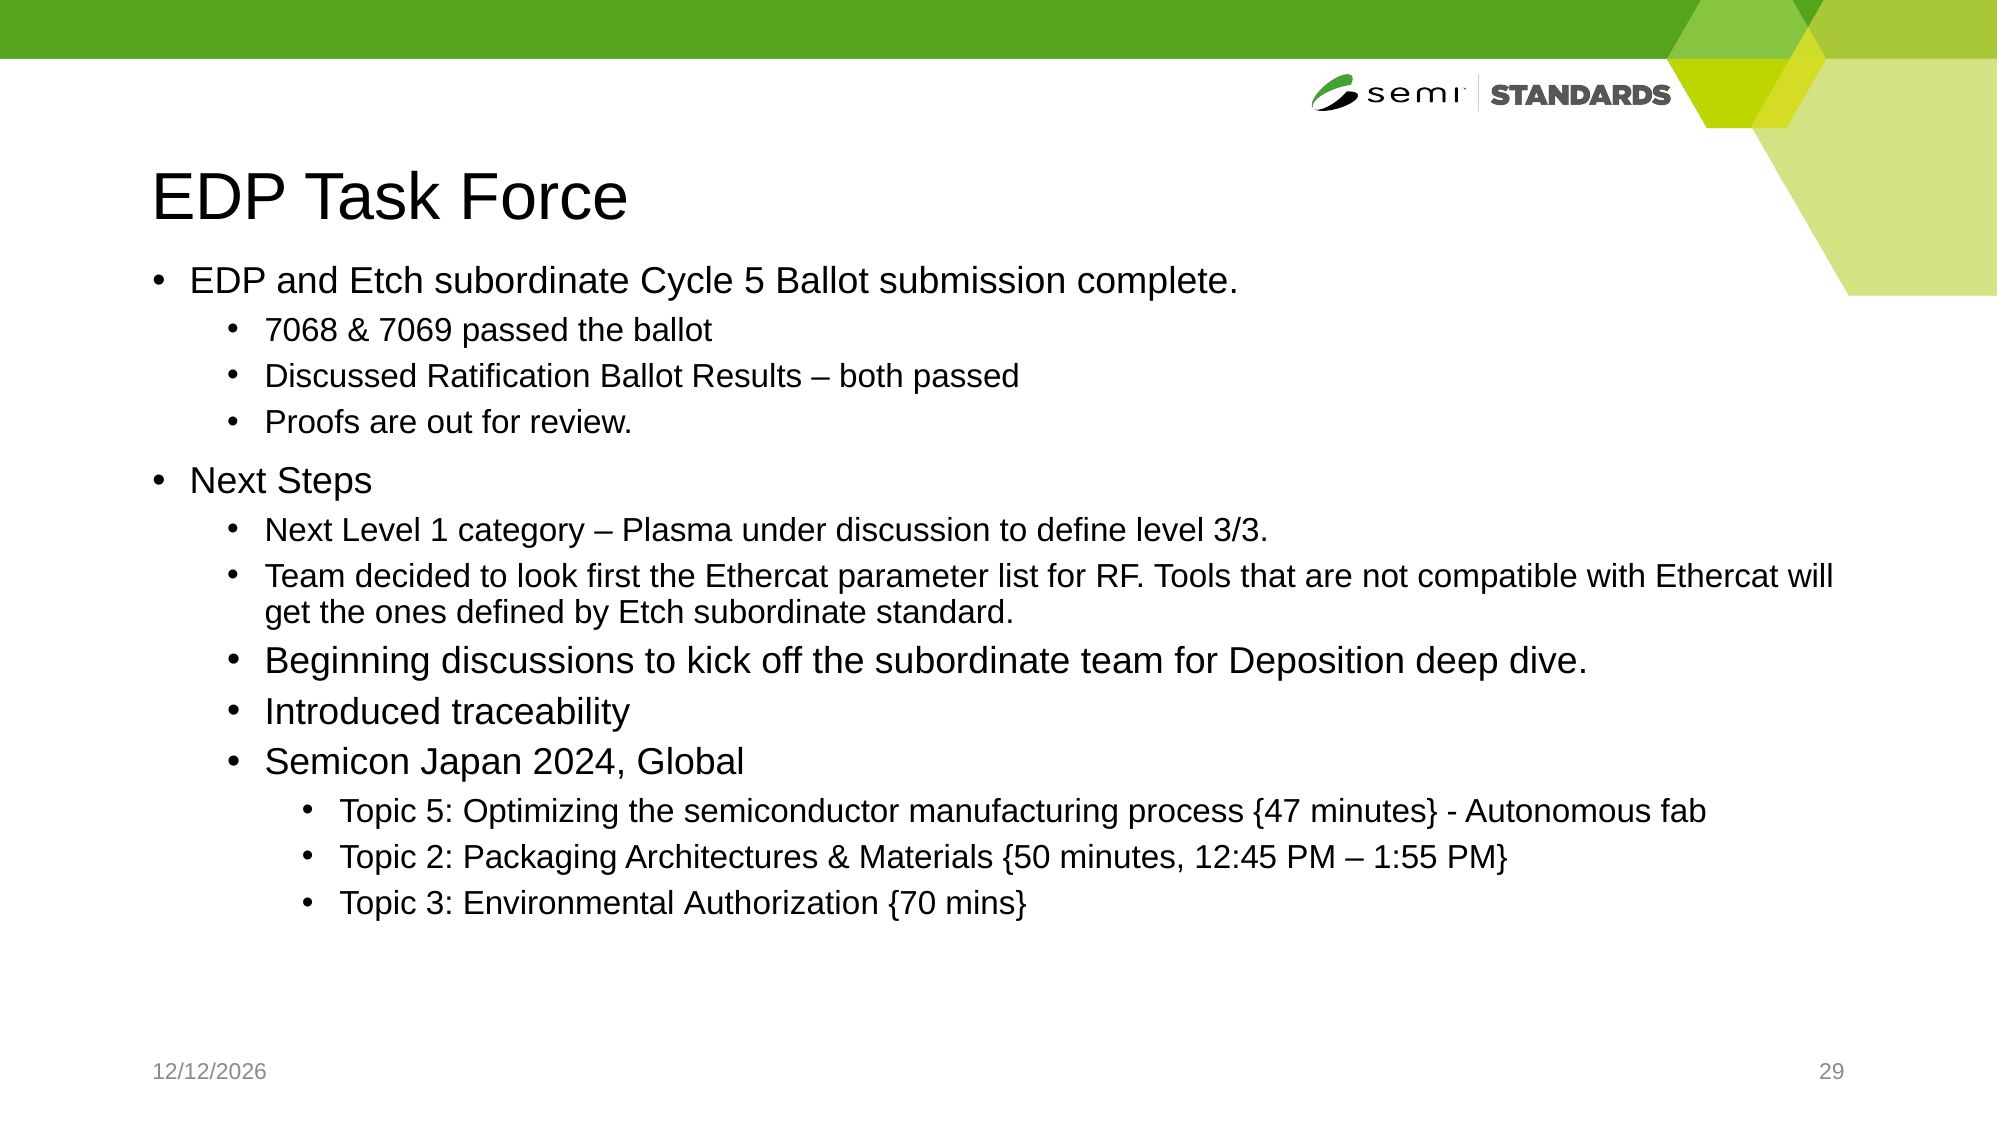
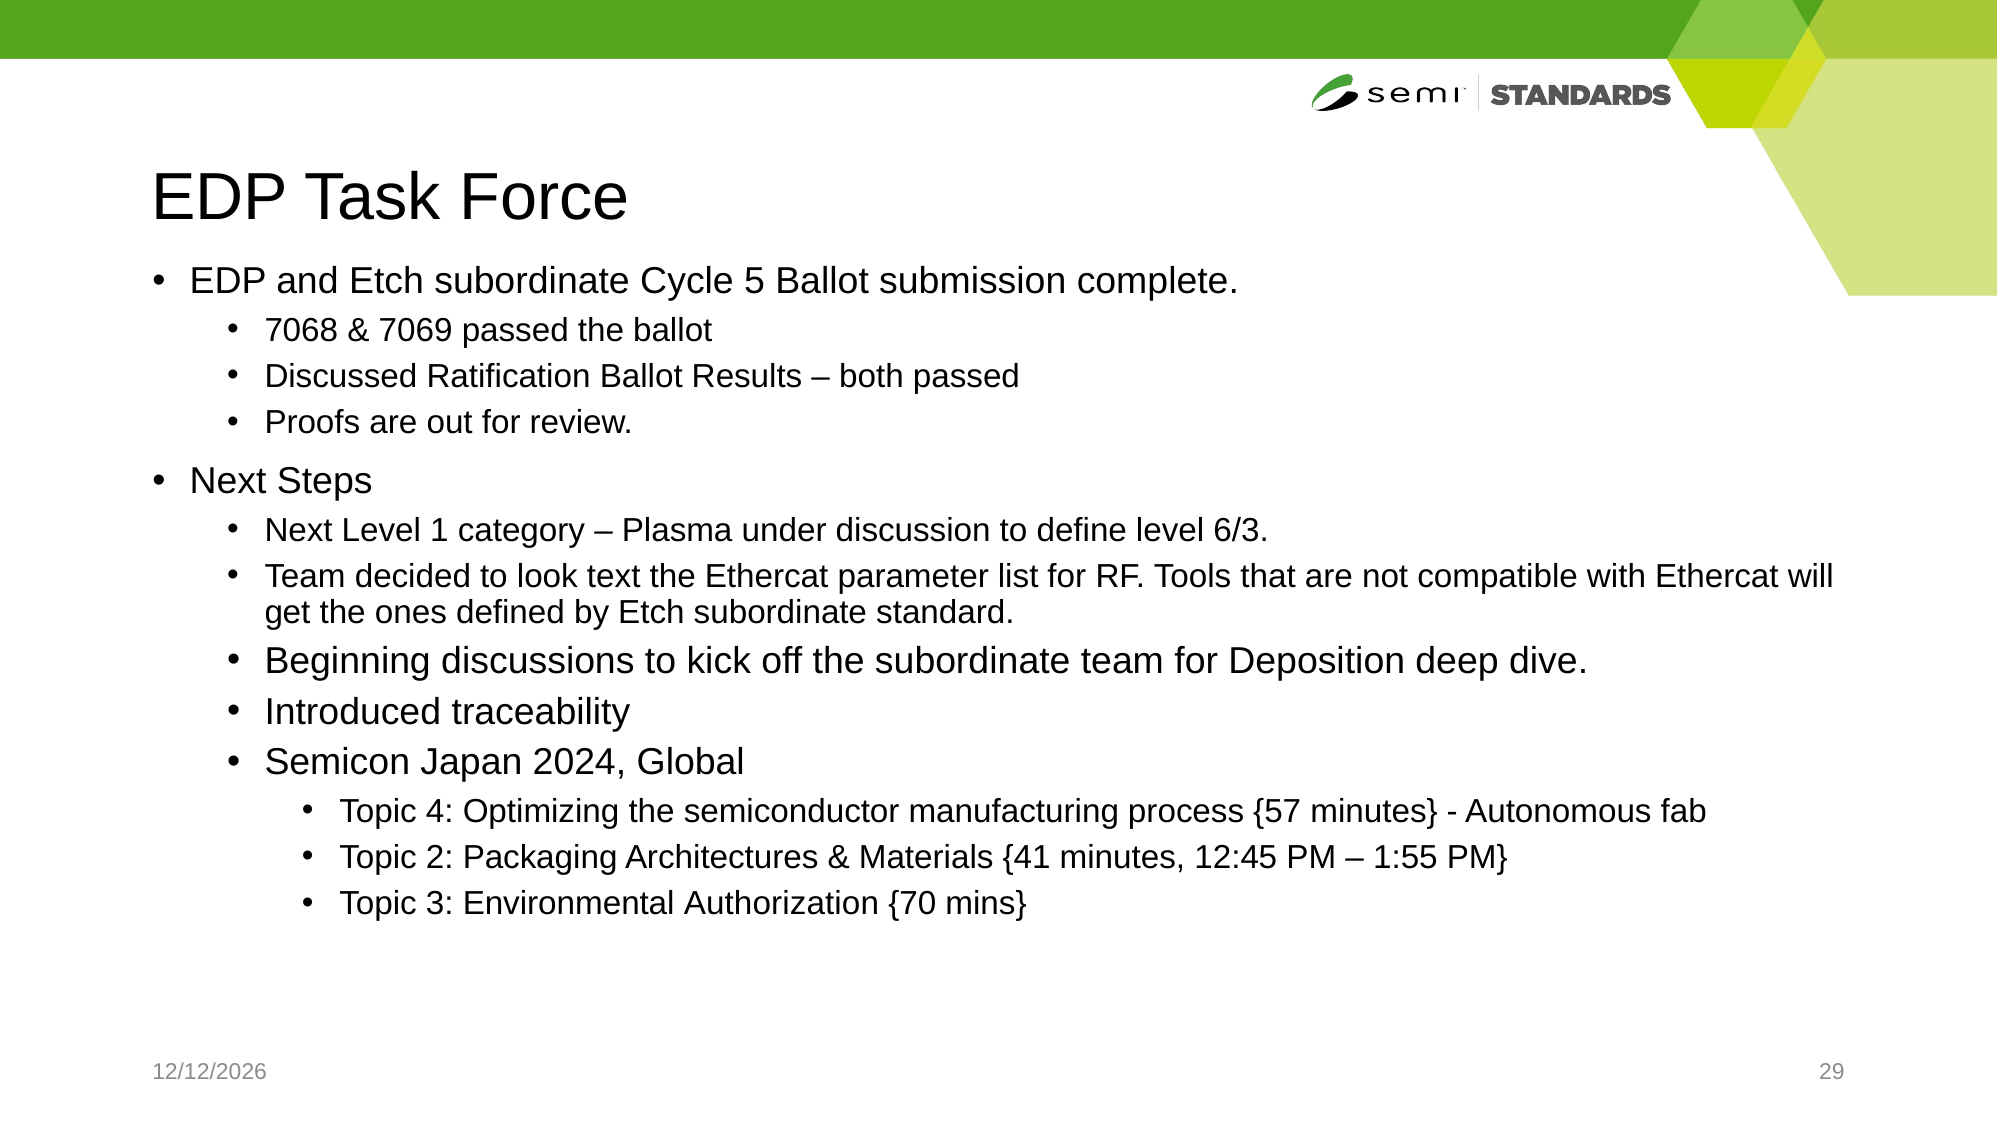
3/3: 3/3 -> 6/3
first: first -> text
Topic 5: 5 -> 4
47: 47 -> 57
50: 50 -> 41
